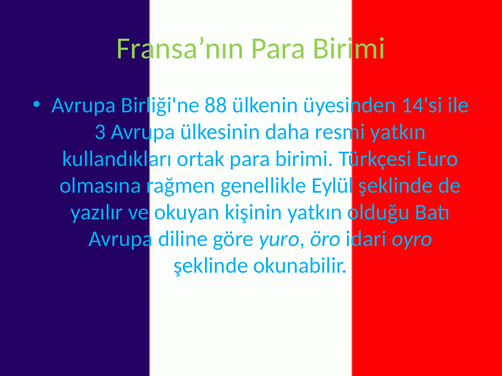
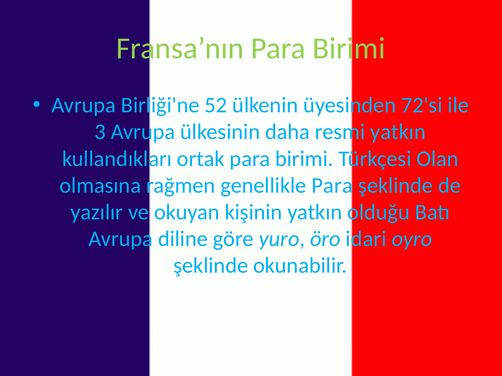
88: 88 -> 52
14'si: 14'si -> 72'si
Euro: Euro -> Olan
genellikle Eylül: Eylül -> Para
